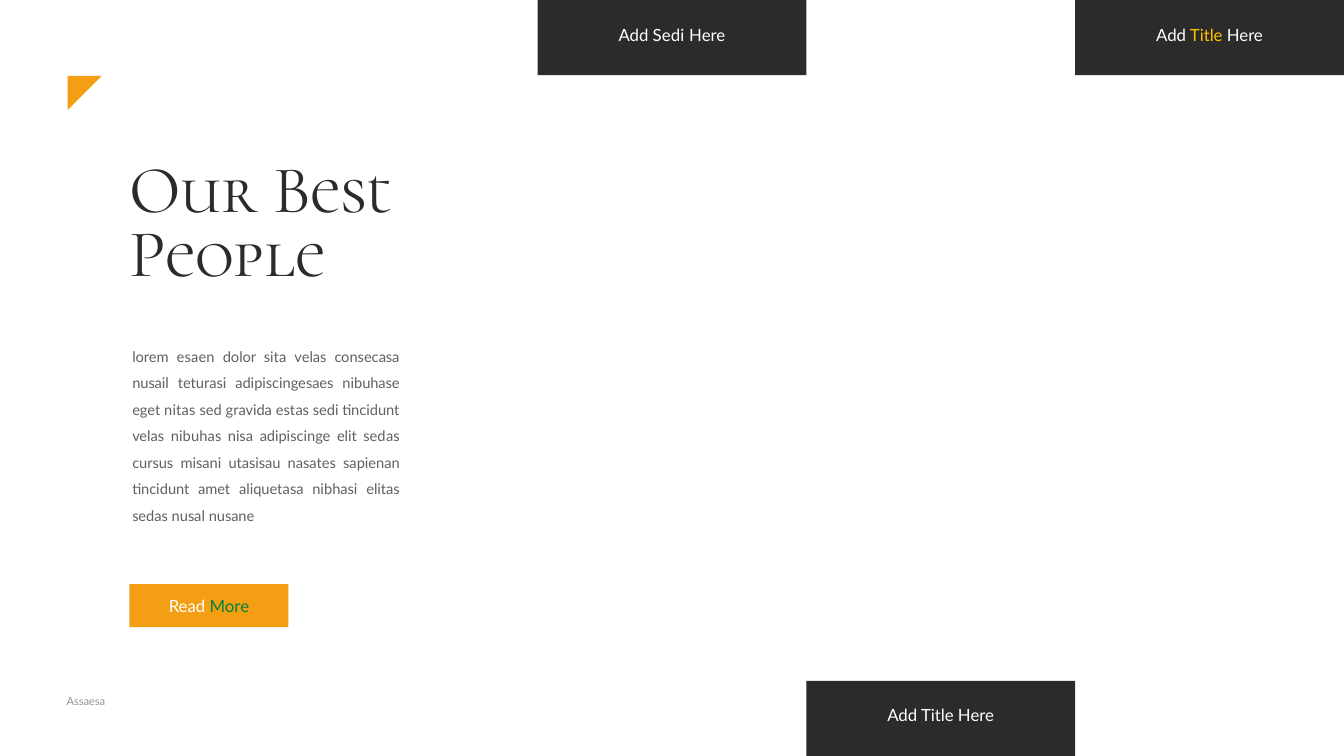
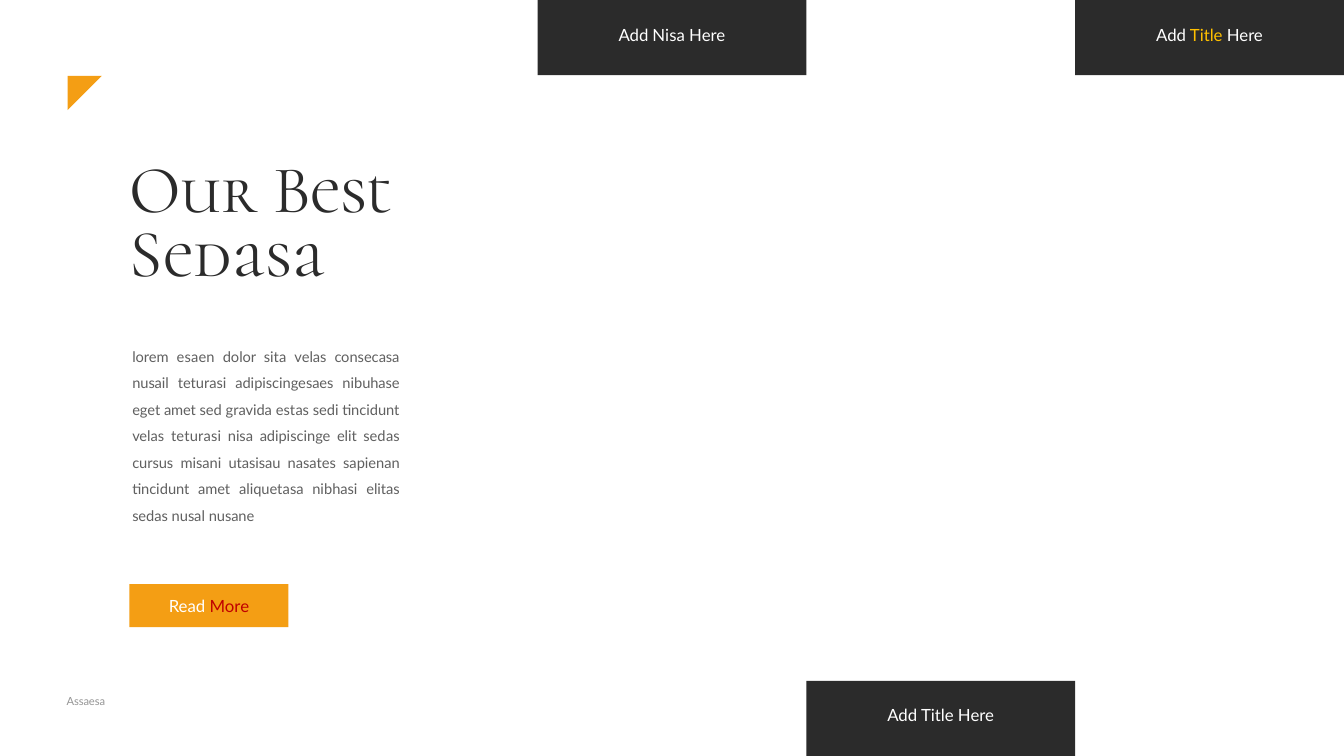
Add Sedi: Sedi -> Nisa
People: People -> Sedasa
eget nitas: nitas -> amet
velas nibuhas: nibuhas -> teturasi
More colour: green -> red
